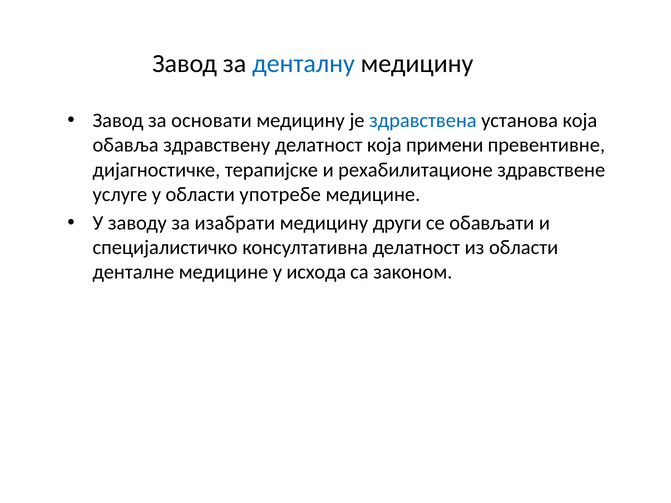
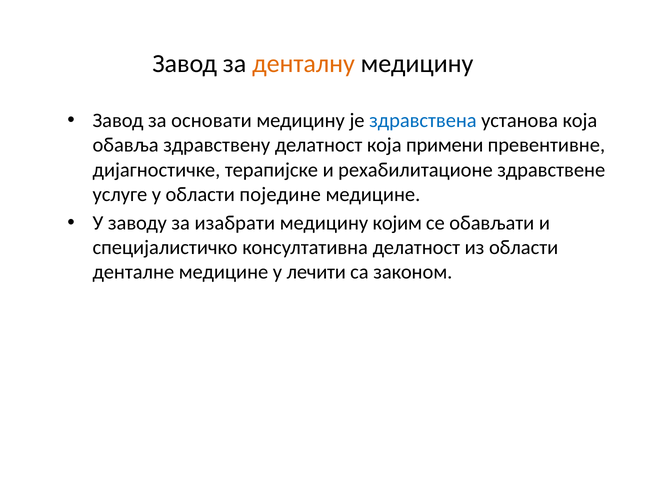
денталну colour: blue -> orange
употребе: употребе -> поједине
други: други -> којим
исхода: исхода -> лечити
